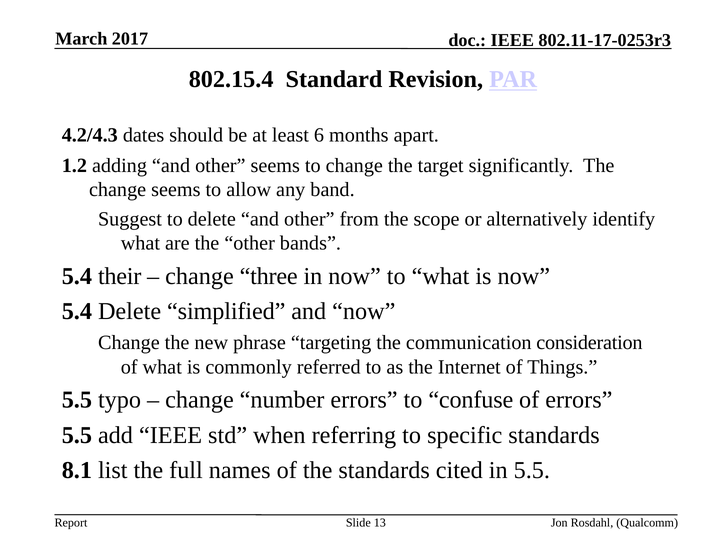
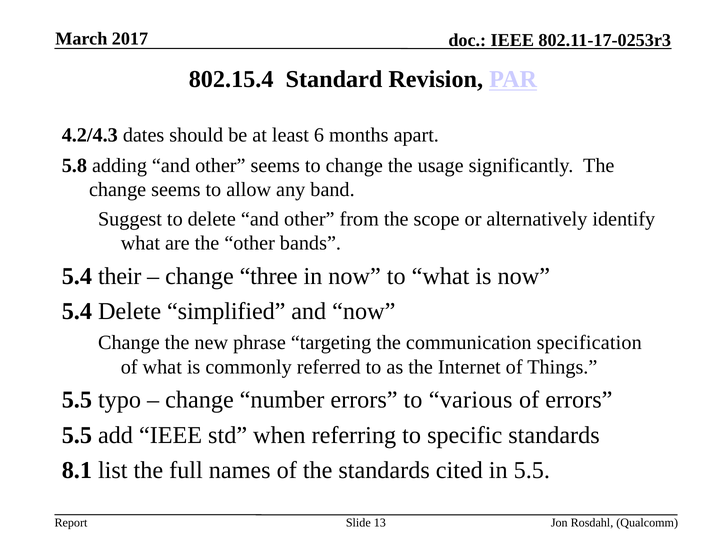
1.2: 1.2 -> 5.8
target: target -> usage
consideration: consideration -> specification
confuse: confuse -> various
